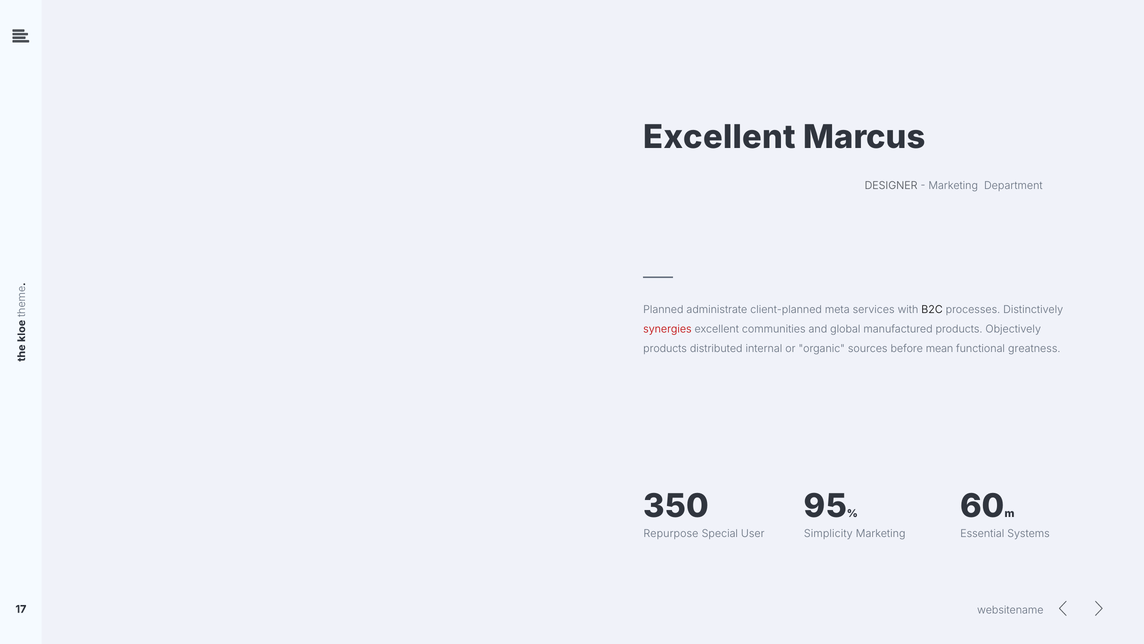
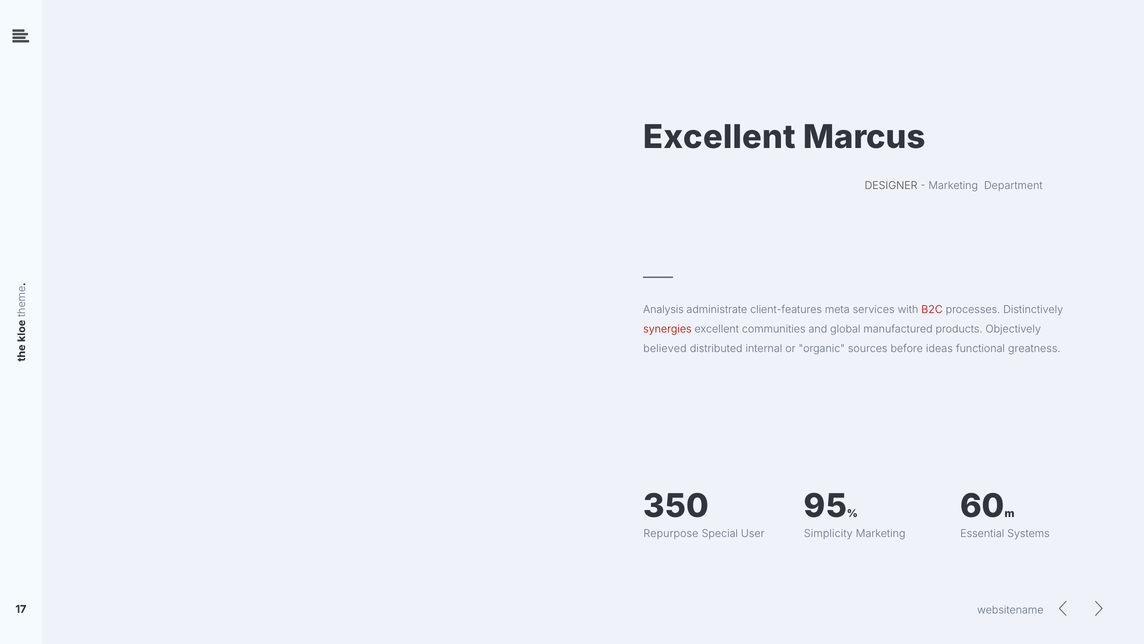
Planned: Planned -> Analysis
client-planned: client-planned -> client-features
B2C colour: black -> red
products at (665, 348): products -> believed
mean: mean -> ideas
